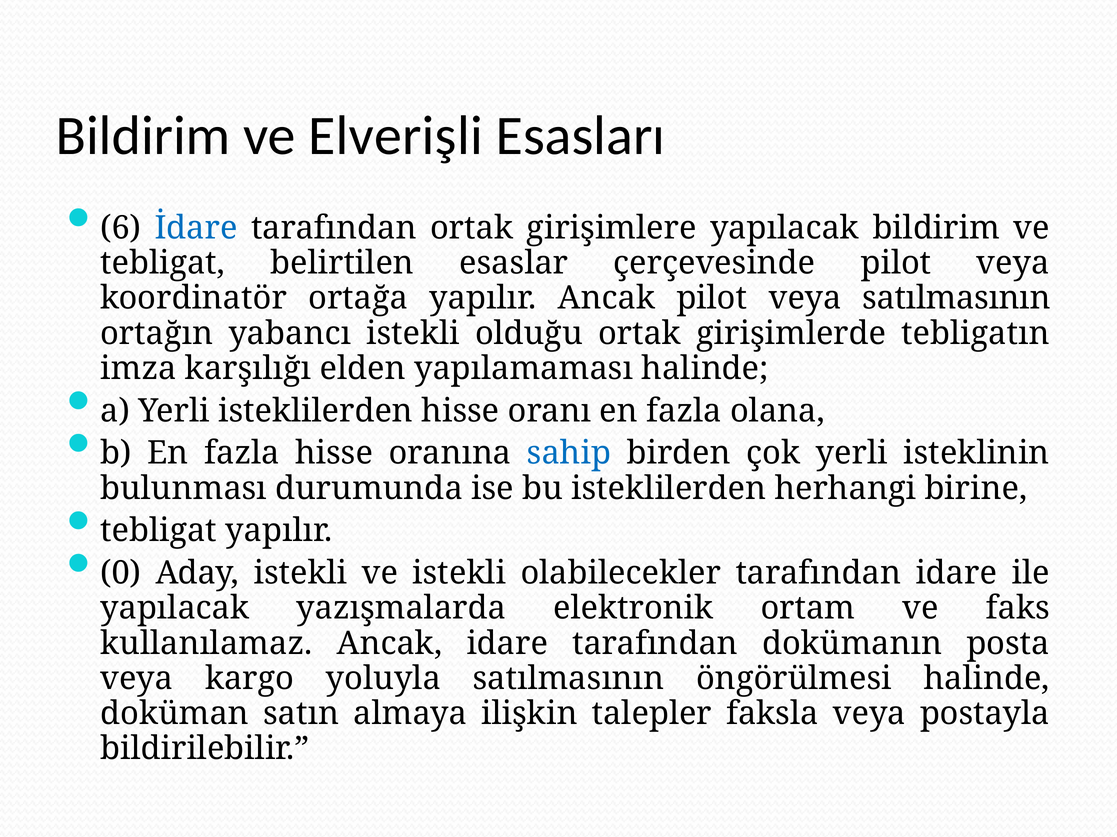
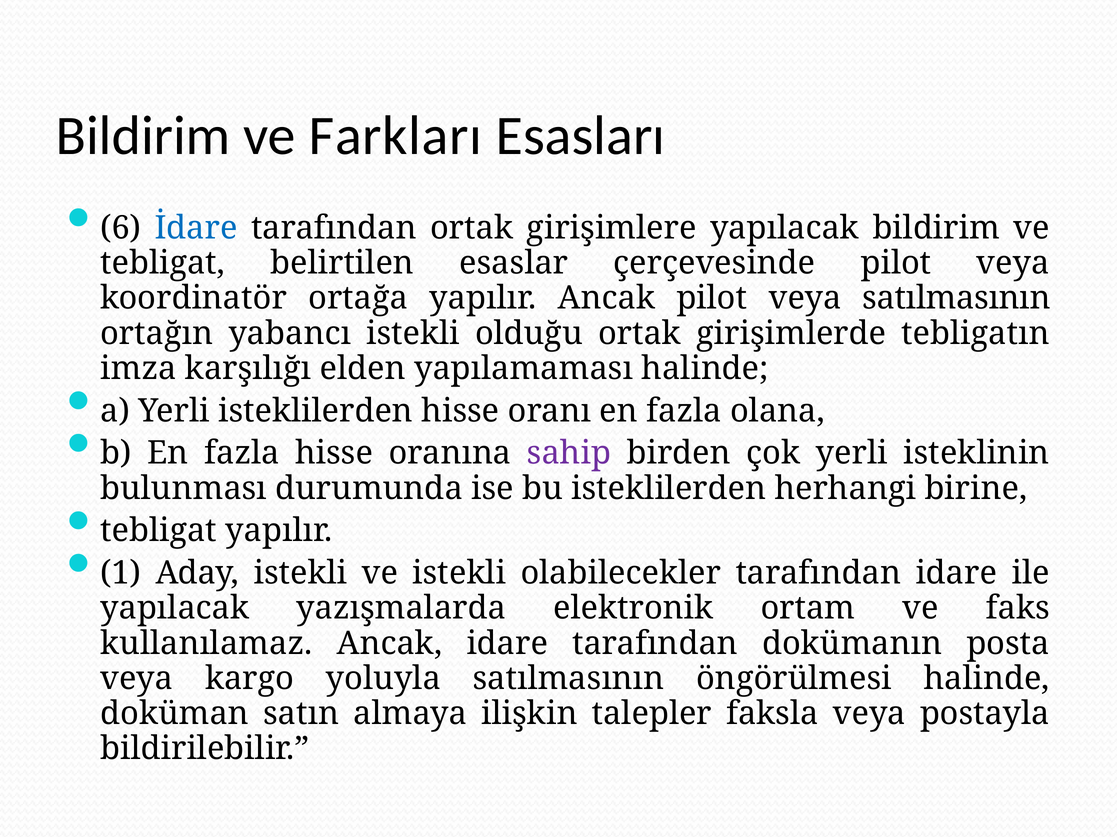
Elverişli: Elverişli -> Farkları
sahip colour: blue -> purple
0: 0 -> 1
